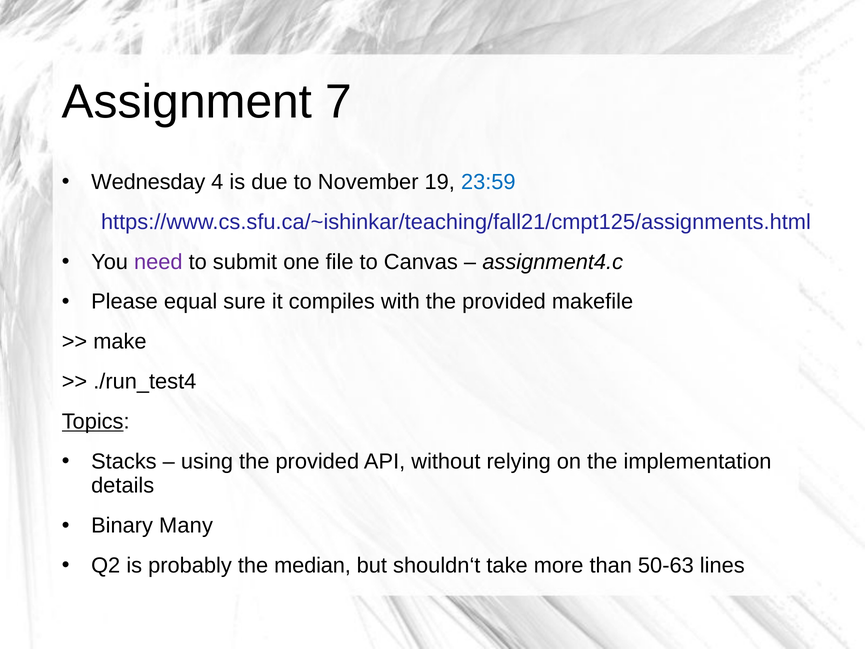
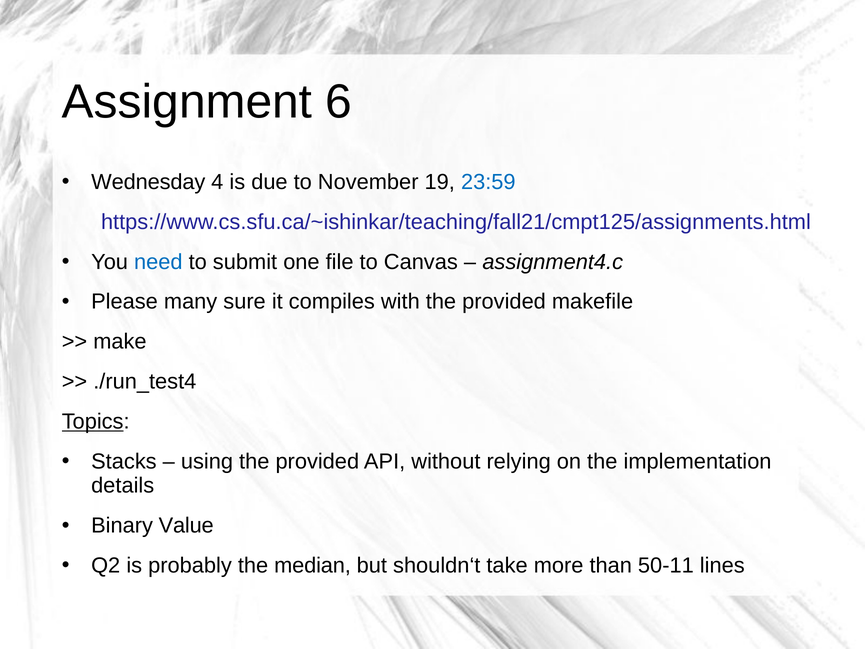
7: 7 -> 6
need colour: purple -> blue
equal: equal -> many
Many: Many -> Value
50-63: 50-63 -> 50-11
